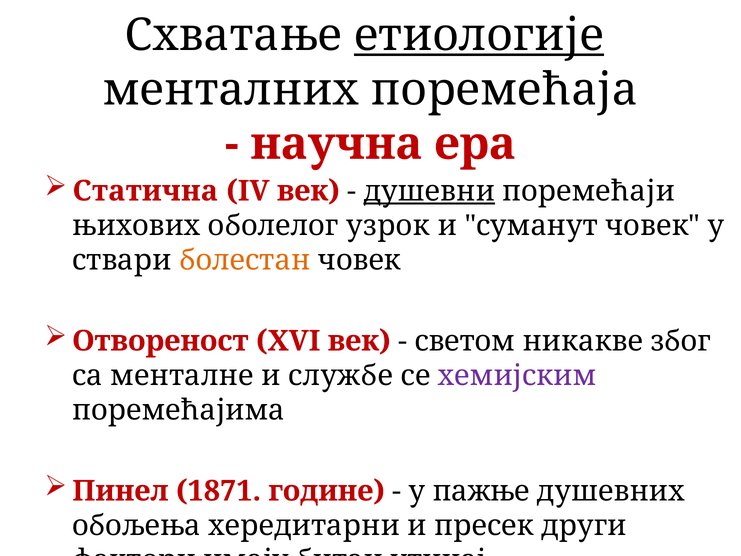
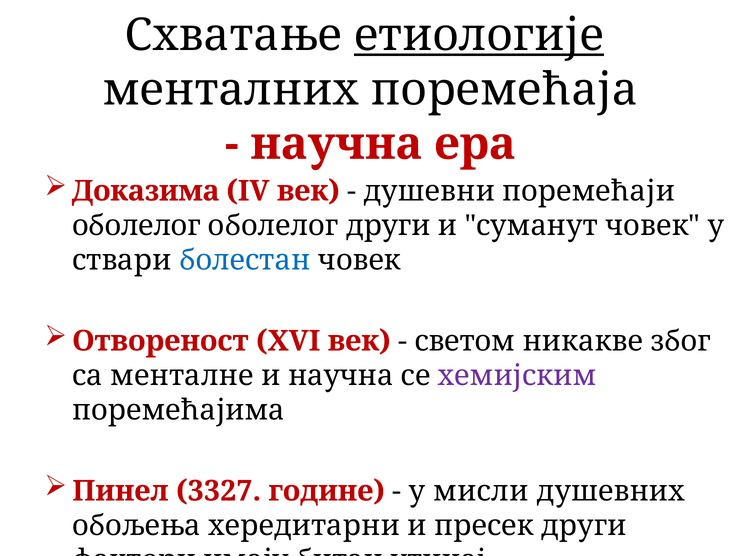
Статична: Статична -> Доказима
душевни underline: present -> none
њихових at (136, 226): њихових -> оболелог
оболелог узрок: узрок -> други
болестан colour: orange -> blue
и службе: службе -> научна
1871: 1871 -> 3327
пажње: пажње -> мисли
